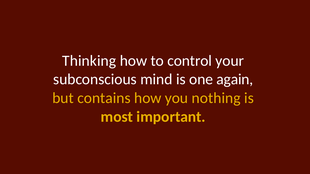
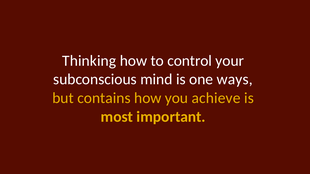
again: again -> ways
nothing: nothing -> achieve
